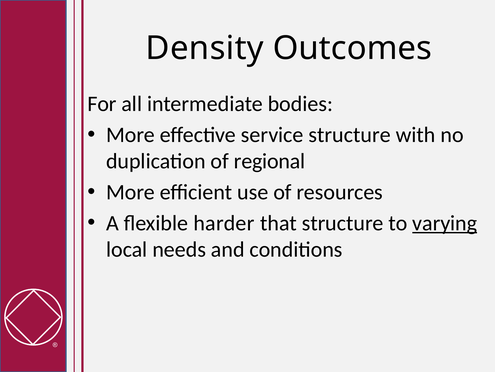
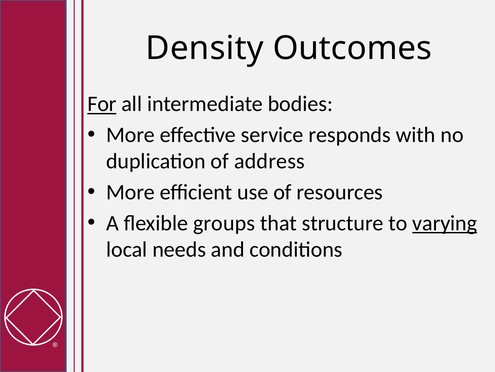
For underline: none -> present
service structure: structure -> responds
regional: regional -> address
harder: harder -> groups
